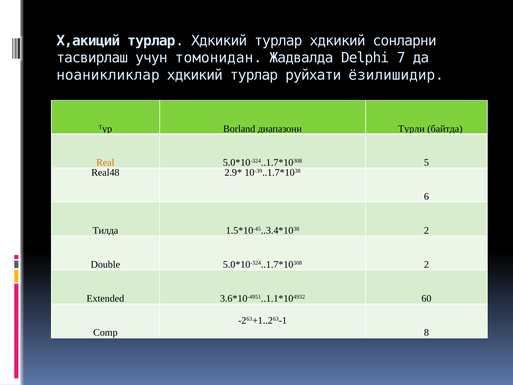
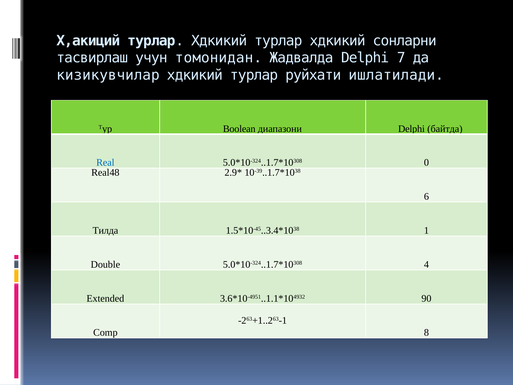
ноаникликлар: ноаникликлар -> кизикувчилар
ёзилишидир: ёзилишидир -> ишлатилади
Borland: Borland -> Boolean
диапазони Турли: Турли -> Delphi
Real colour: orange -> blue
5: 5 -> 0
2 at (426, 230): 2 -> 1
2 at (426, 264): 2 -> 4
60: 60 -> 90
